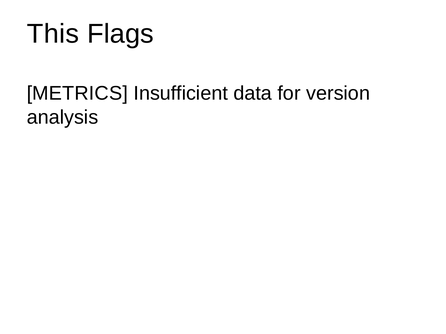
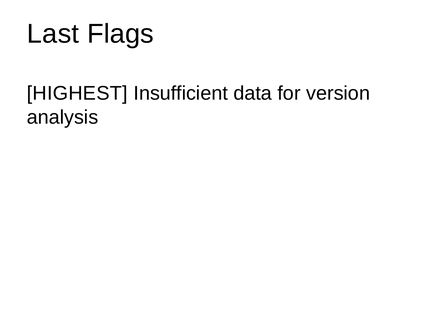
This: This -> Last
METRICS: METRICS -> HIGHEST
